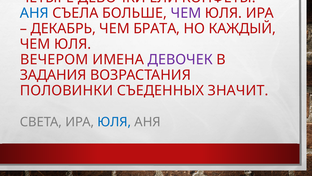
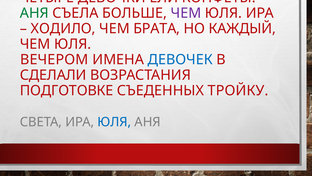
АНЯ at (34, 13) colour: blue -> green
ДЕКАБРЬ: ДЕКАБРЬ -> ХОДИЛО
ДЕВОЧЕК colour: purple -> blue
ЗАДАНИЯ: ЗАДАНИЯ -> СДЕЛАЛИ
ПОЛОВИНКИ: ПОЛОВИНКИ -> ПОДГОТОВКЕ
ЗНАЧИТ: ЗНАЧИТ -> ТРОЙКУ
